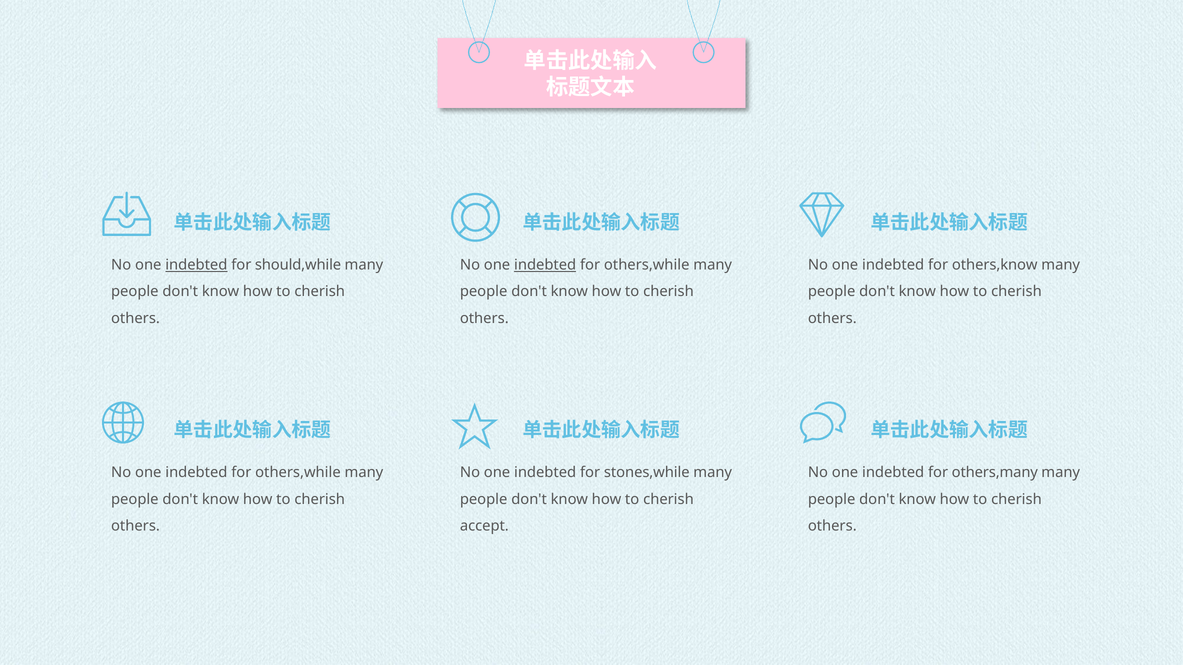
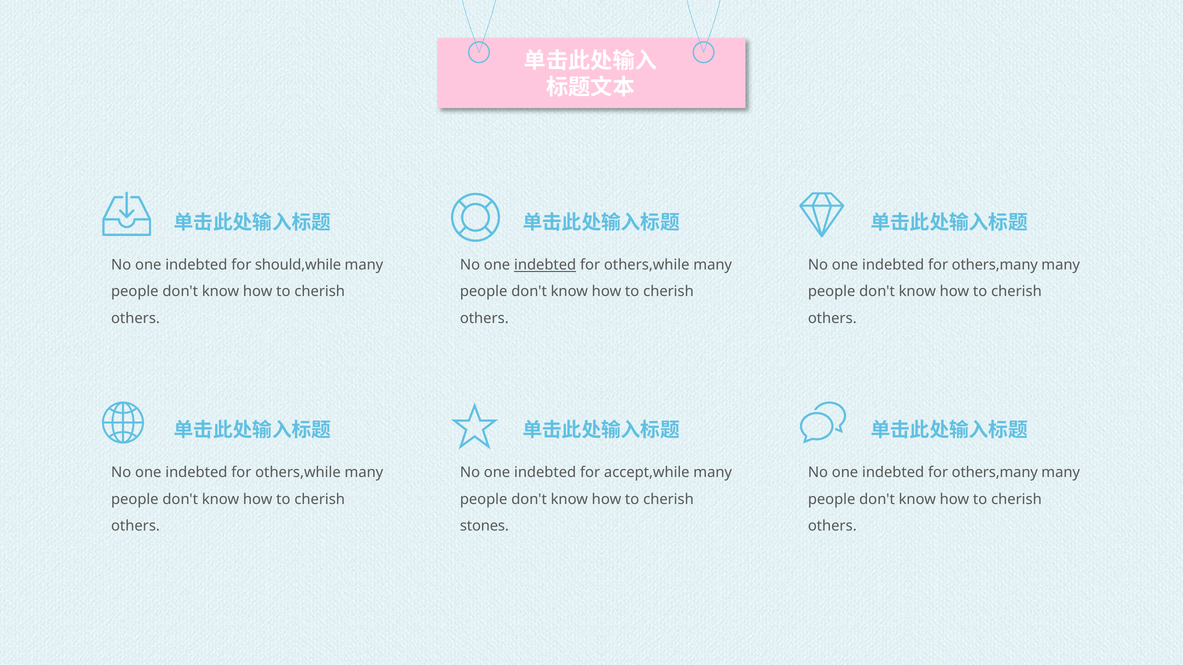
indebted at (196, 265) underline: present -> none
others,know at (995, 265): others,know -> others,many
stones,while: stones,while -> accept,while
accept: accept -> stones
